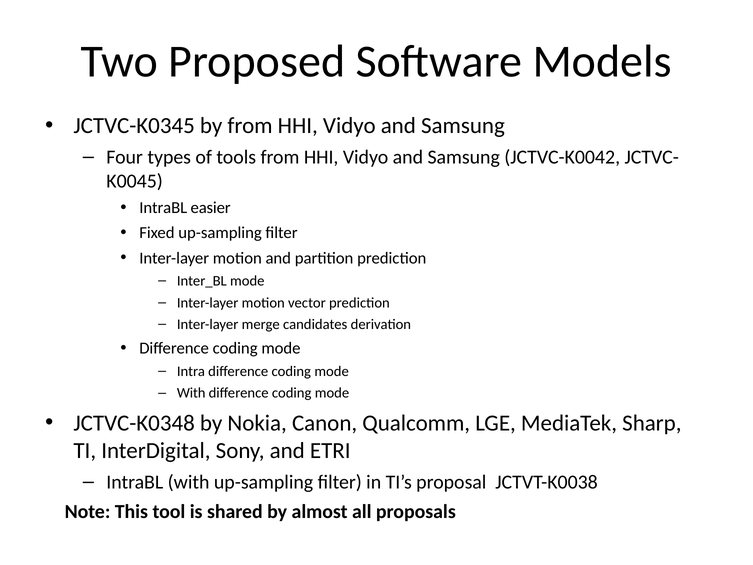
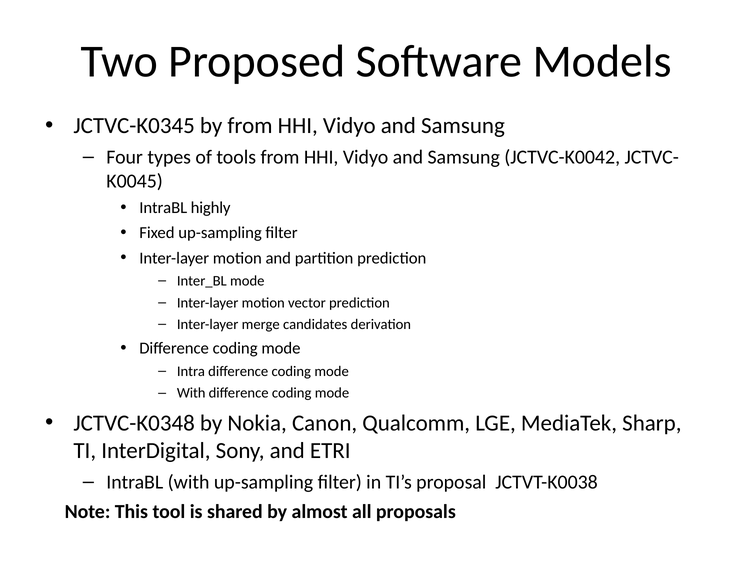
easier: easier -> highly
